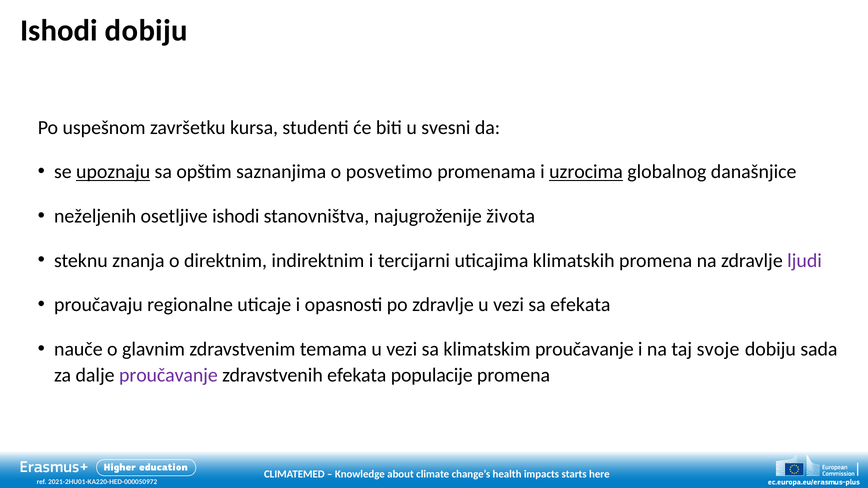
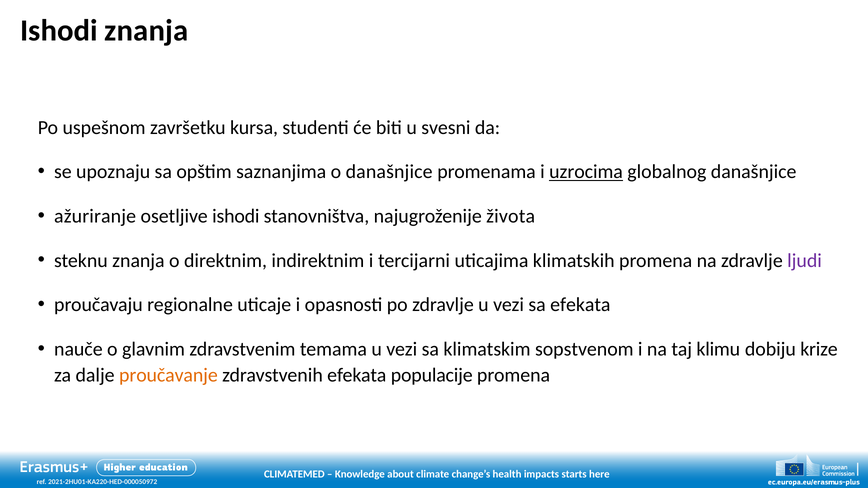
Ishodi dobiju: dobiju -> znanja
upoznaju underline: present -> none
o posvetimo: posvetimo -> današnjice
neželjenih: neželjenih -> ažuriranje
klimatskim proučavanje: proučavanje -> sopstvenom
svoje: svoje -> klimu
sada: sada -> krize
proučavanje at (168, 375) colour: purple -> orange
